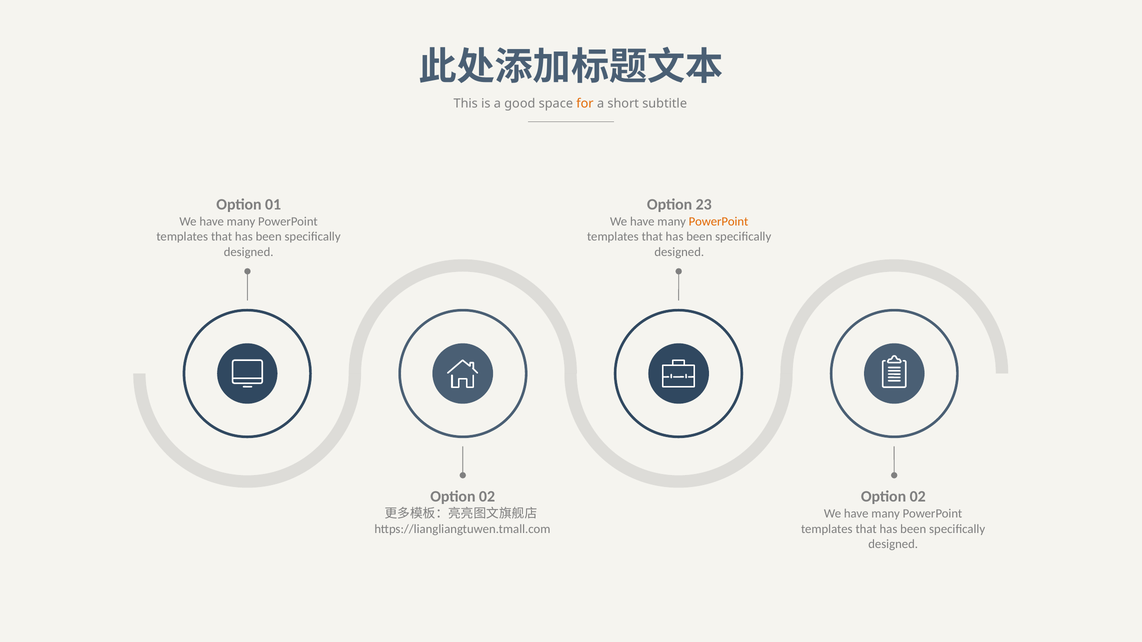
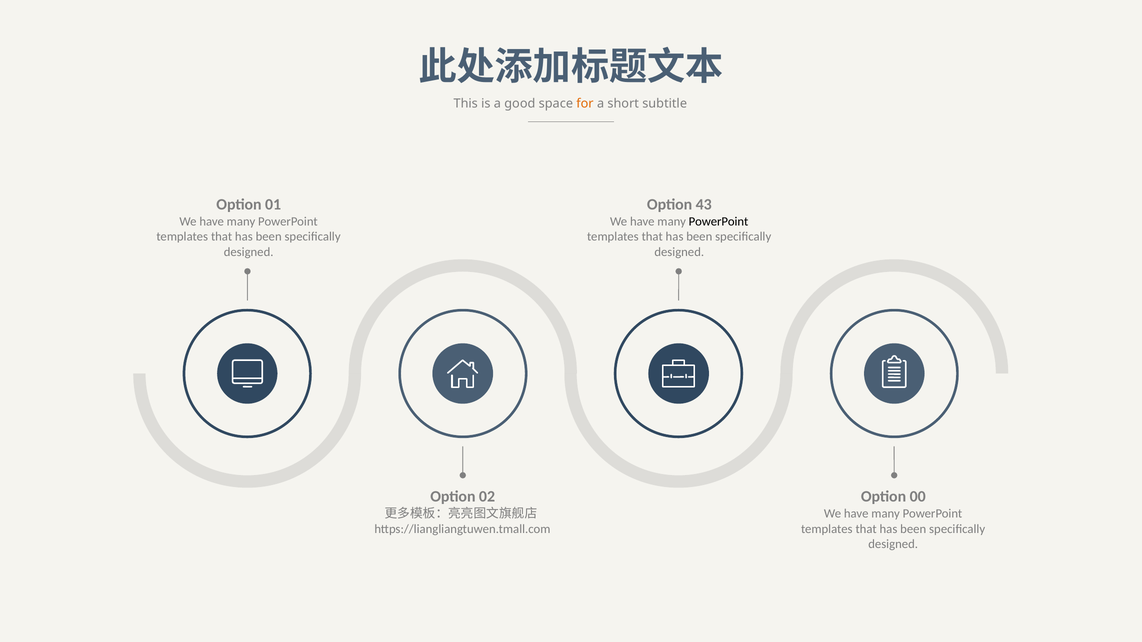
23: 23 -> 43
PowerPoint at (719, 222) colour: orange -> black
02 at (918, 497): 02 -> 00
